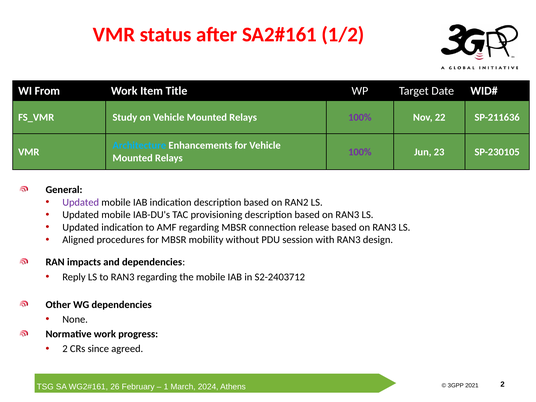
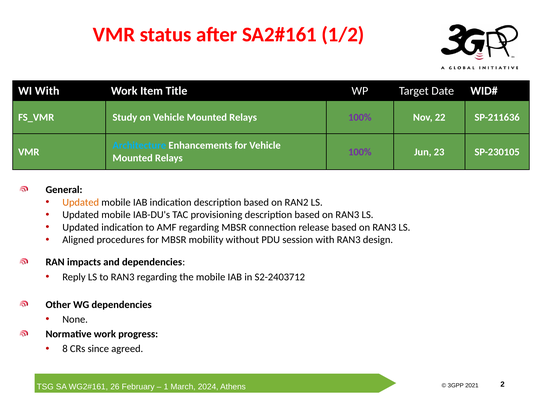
WI From: From -> With
Updated at (81, 202) colour: purple -> orange
2 at (65, 349): 2 -> 8
